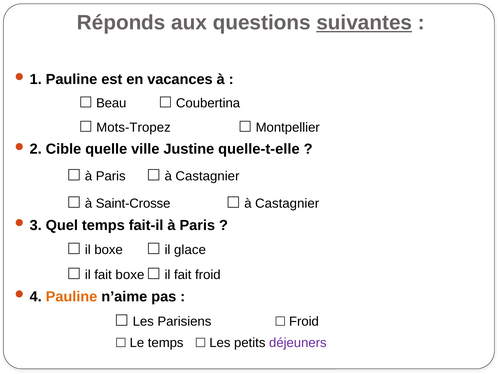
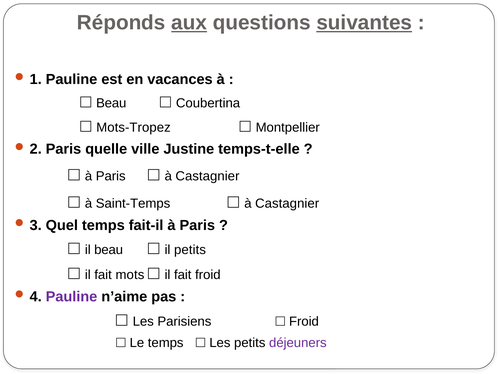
aux underline: none -> present
Cible at (63, 149): Cible -> Paris
quelle-t-elle: quelle-t-elle -> temps-t-elle
Saint-Crosse: Saint-Crosse -> Saint-Temps
il boxe: boxe -> beau
il glace: glace -> petits
fait boxe: boxe -> mots
Pauline at (72, 296) colour: orange -> purple
